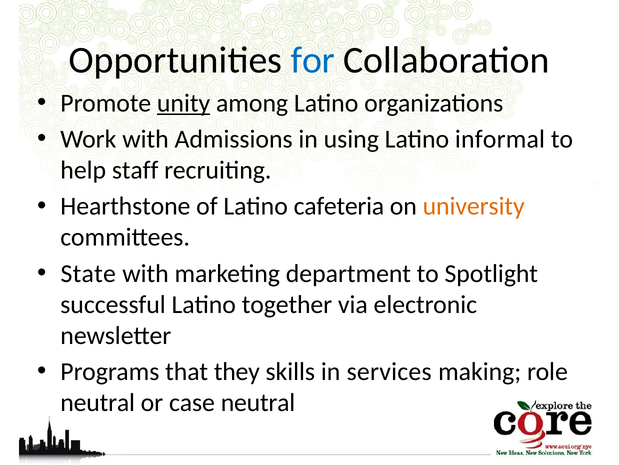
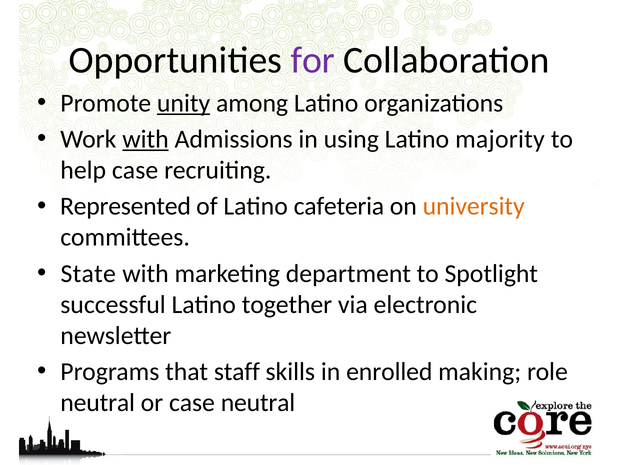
for colour: blue -> purple
with at (145, 139) underline: none -> present
informal: informal -> majority
help staff: staff -> case
Hearthstone: Hearthstone -> Represented
they: they -> staff
services: services -> enrolled
